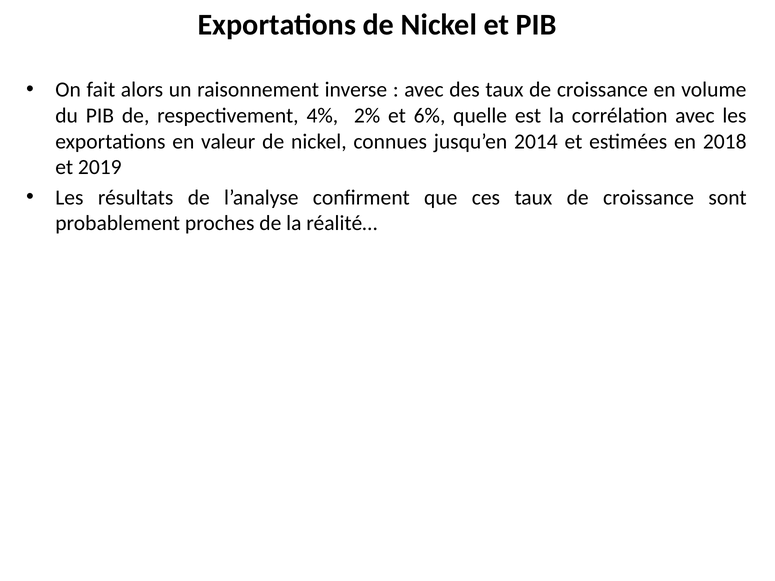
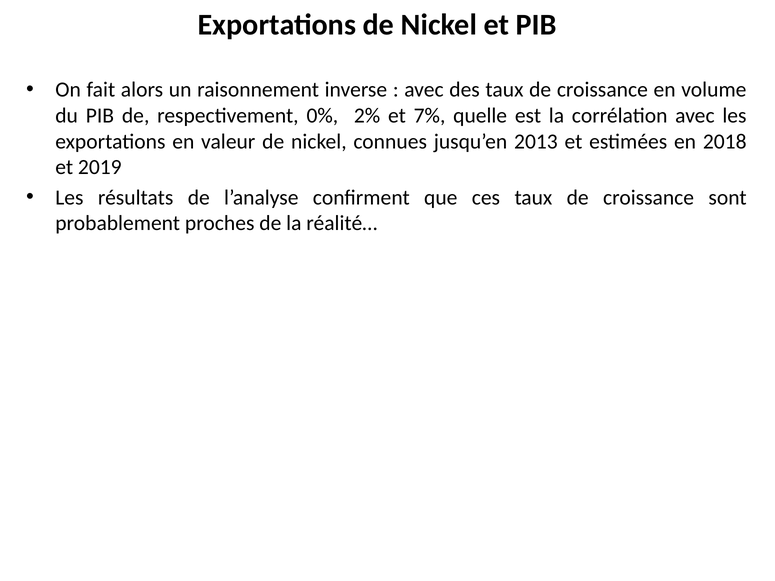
4%: 4% -> 0%
6%: 6% -> 7%
2014: 2014 -> 2013
